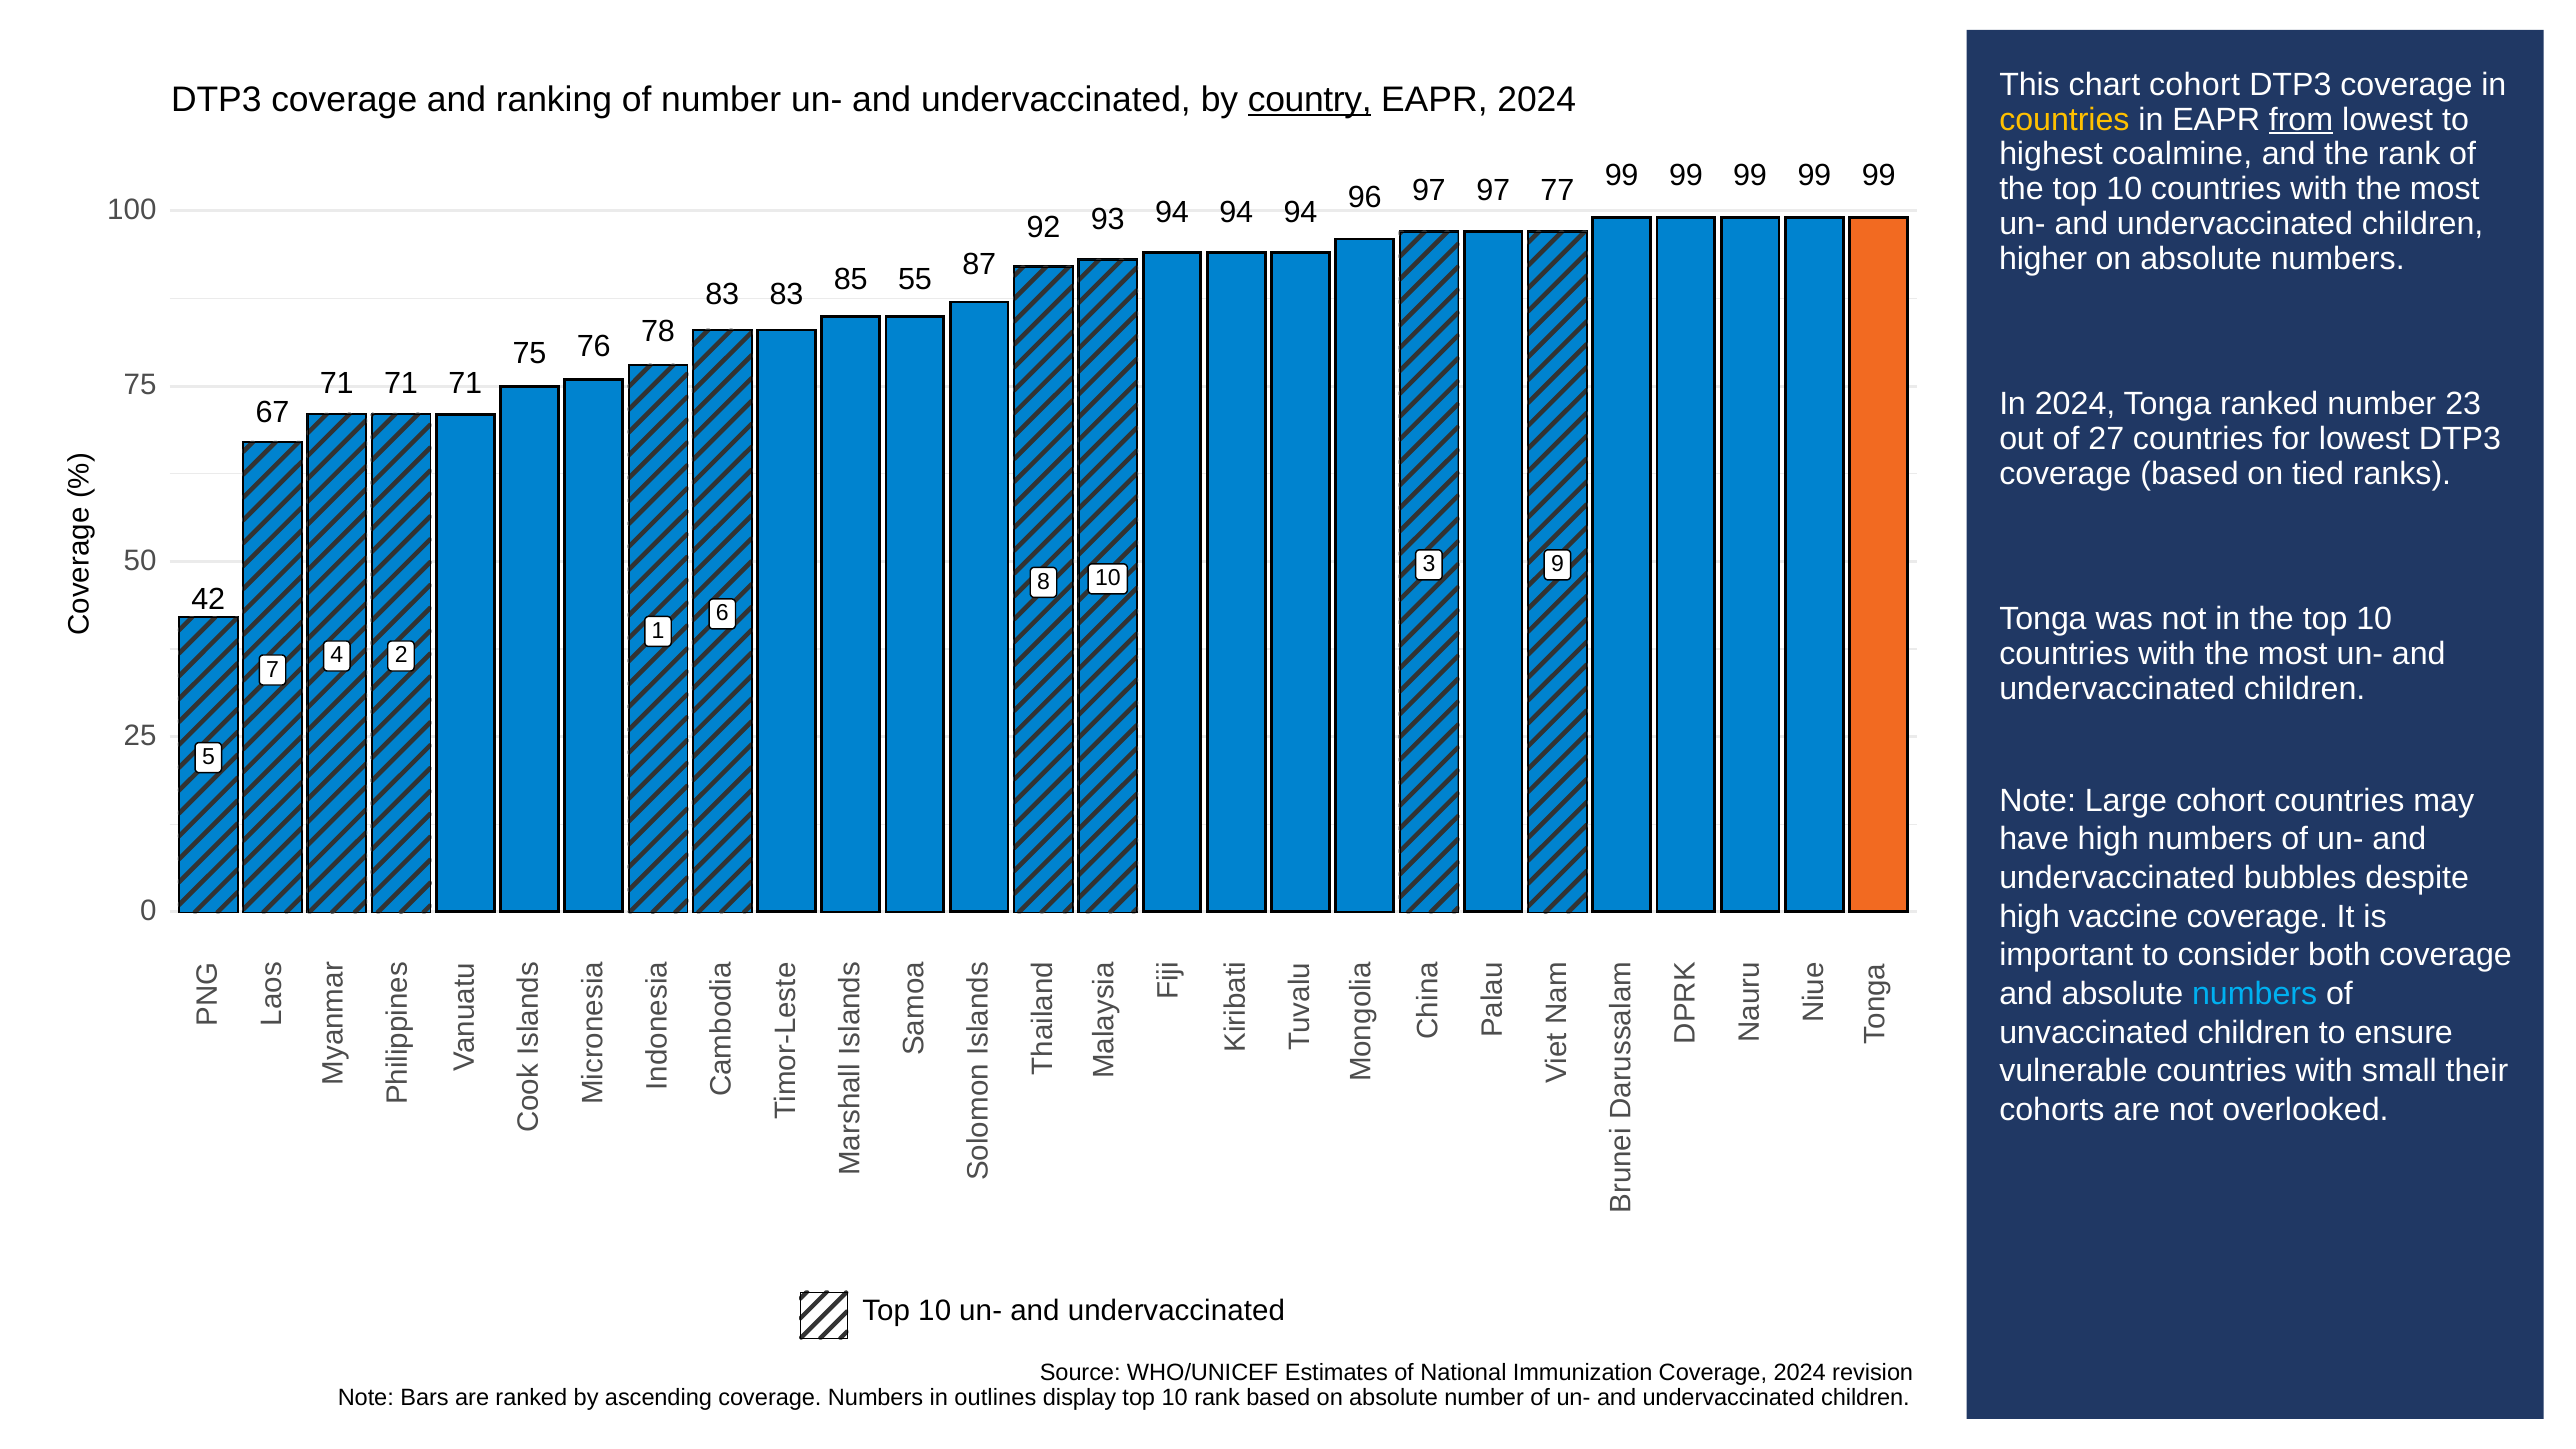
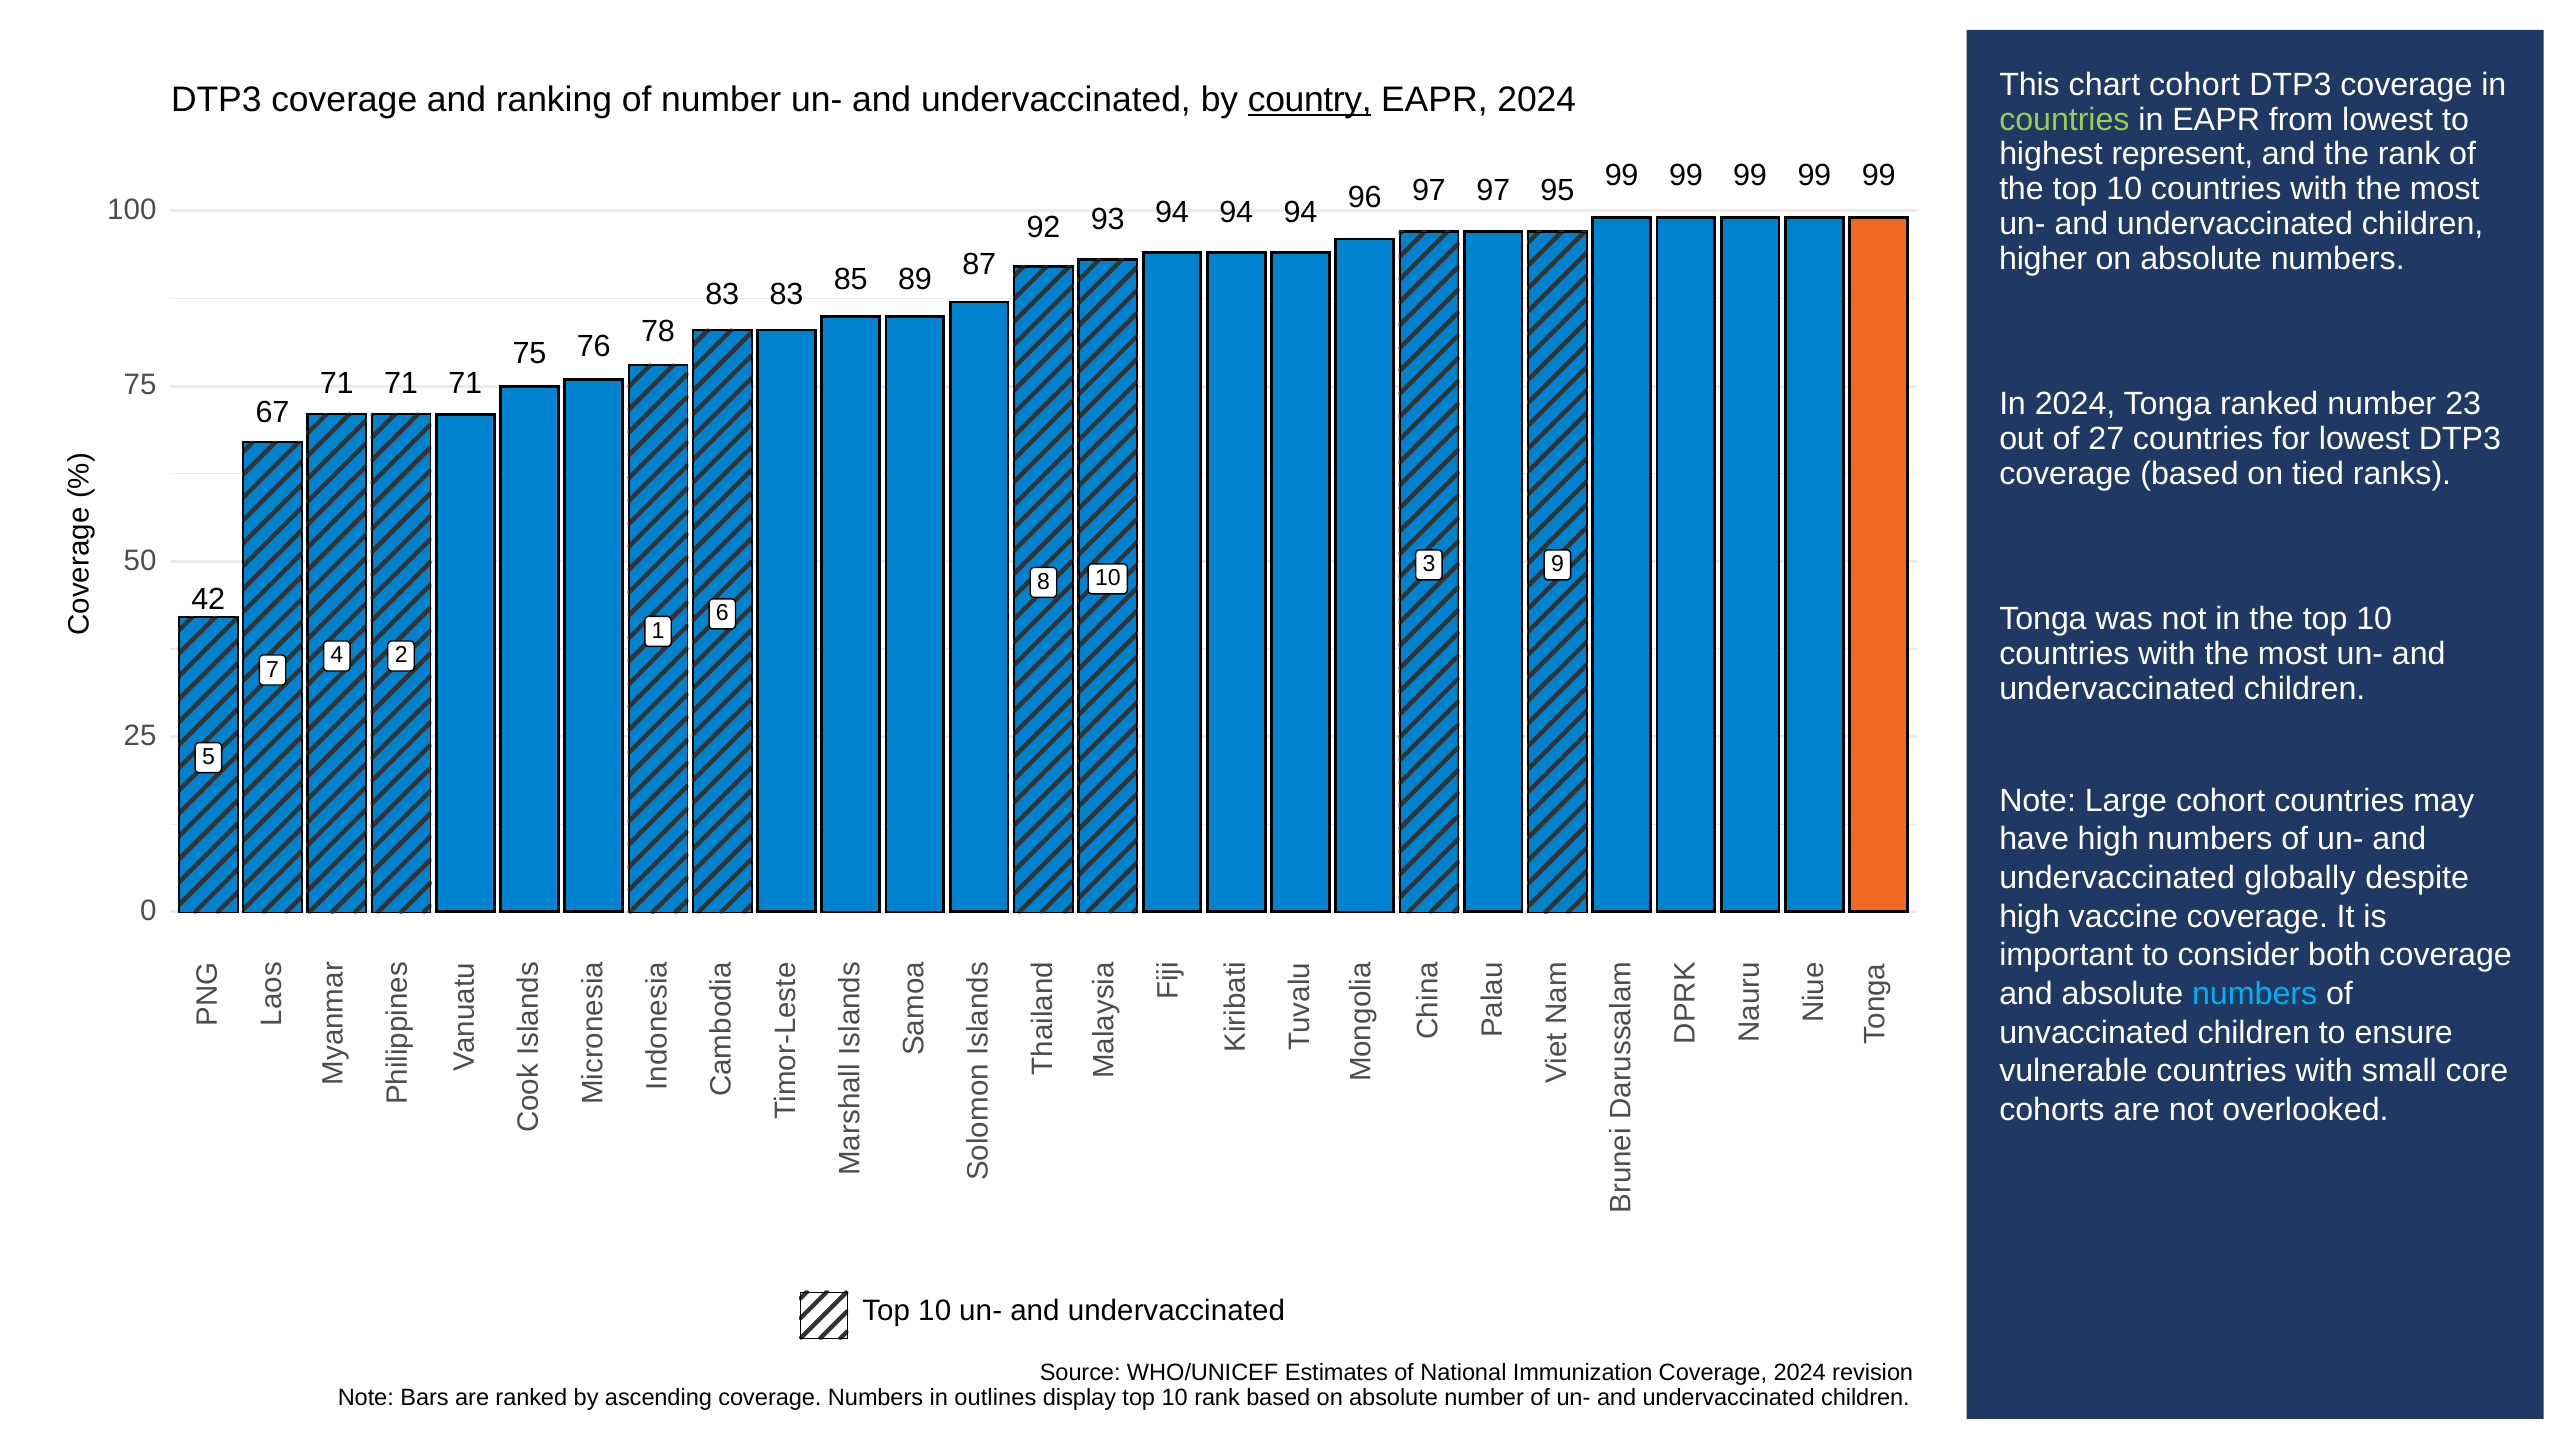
countries at (2064, 119) colour: yellow -> light green
from underline: present -> none
coalmine: coalmine -> represent
77: 77 -> 95
55: 55 -> 89
bubbles: bubbles -> globally
their: their -> core
